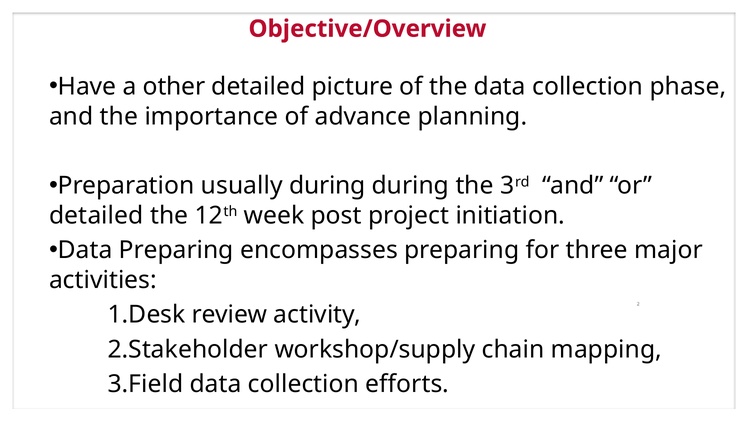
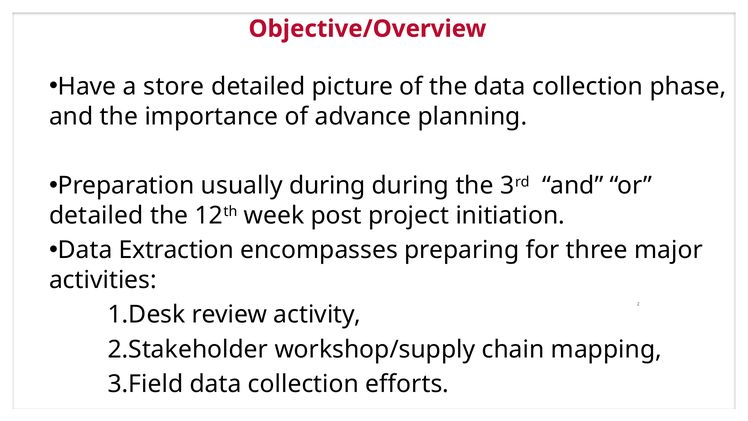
other: other -> store
Data Preparing: Preparing -> Extraction
